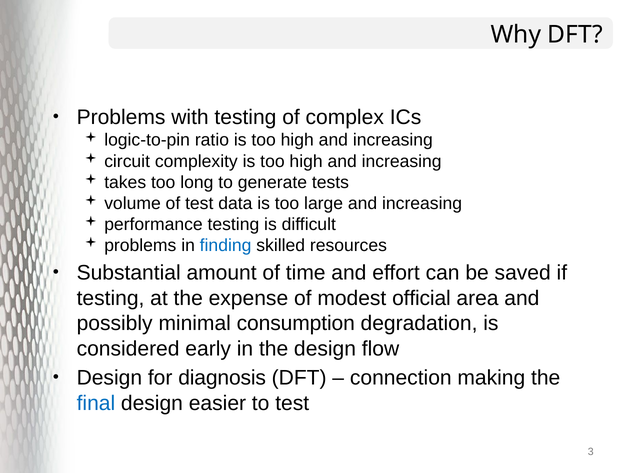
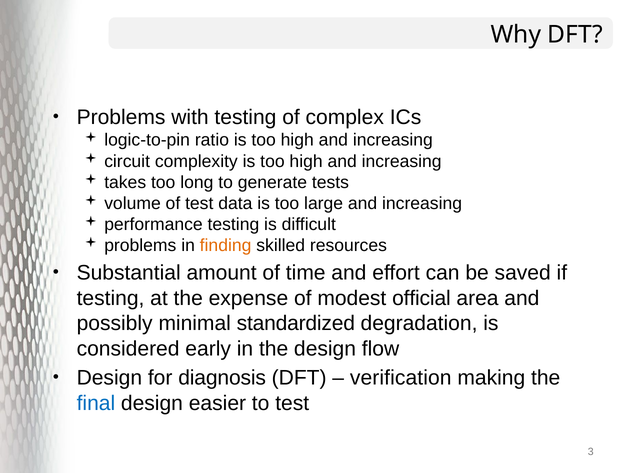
finding colour: blue -> orange
consumption: consumption -> standardized
connection: connection -> verification
